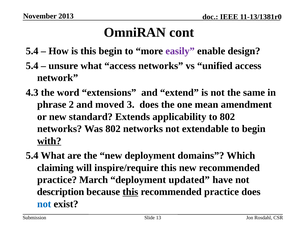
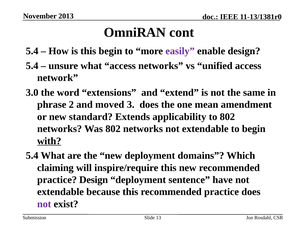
4.3: 4.3 -> 3.0
practice March: March -> Design
updated: updated -> sentence
description at (61, 192): description -> extendable
this at (130, 192) underline: present -> none
not at (44, 204) colour: blue -> purple
